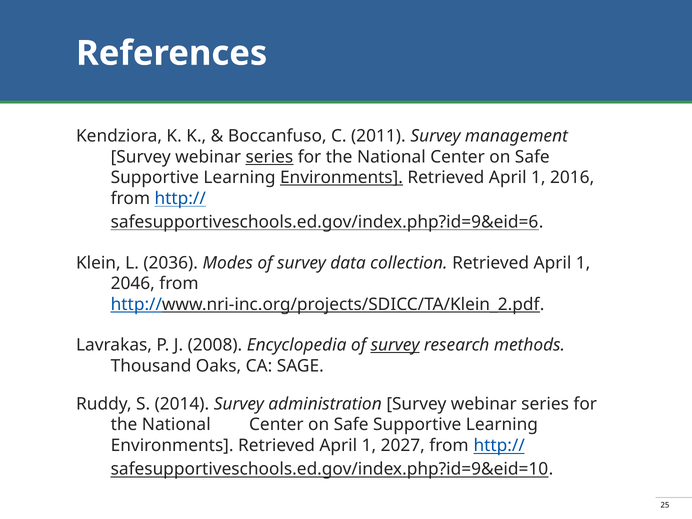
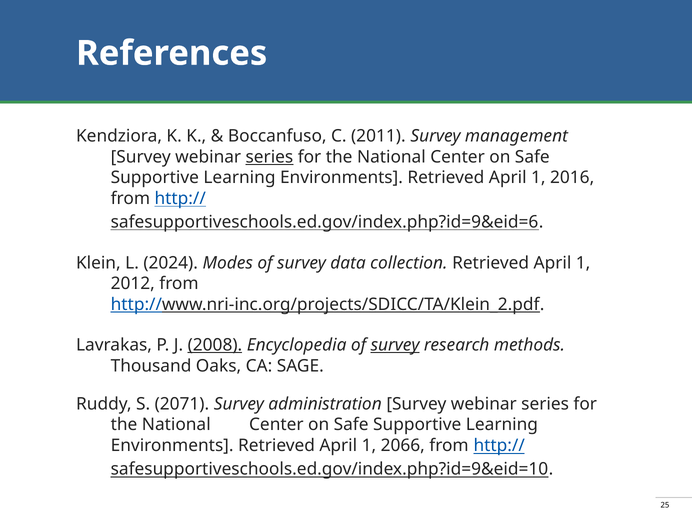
Environments at (341, 178) underline: present -> none
2036: 2036 -> 2024
2046: 2046 -> 2012
2008 underline: none -> present
2014: 2014 -> 2071
2027: 2027 -> 2066
